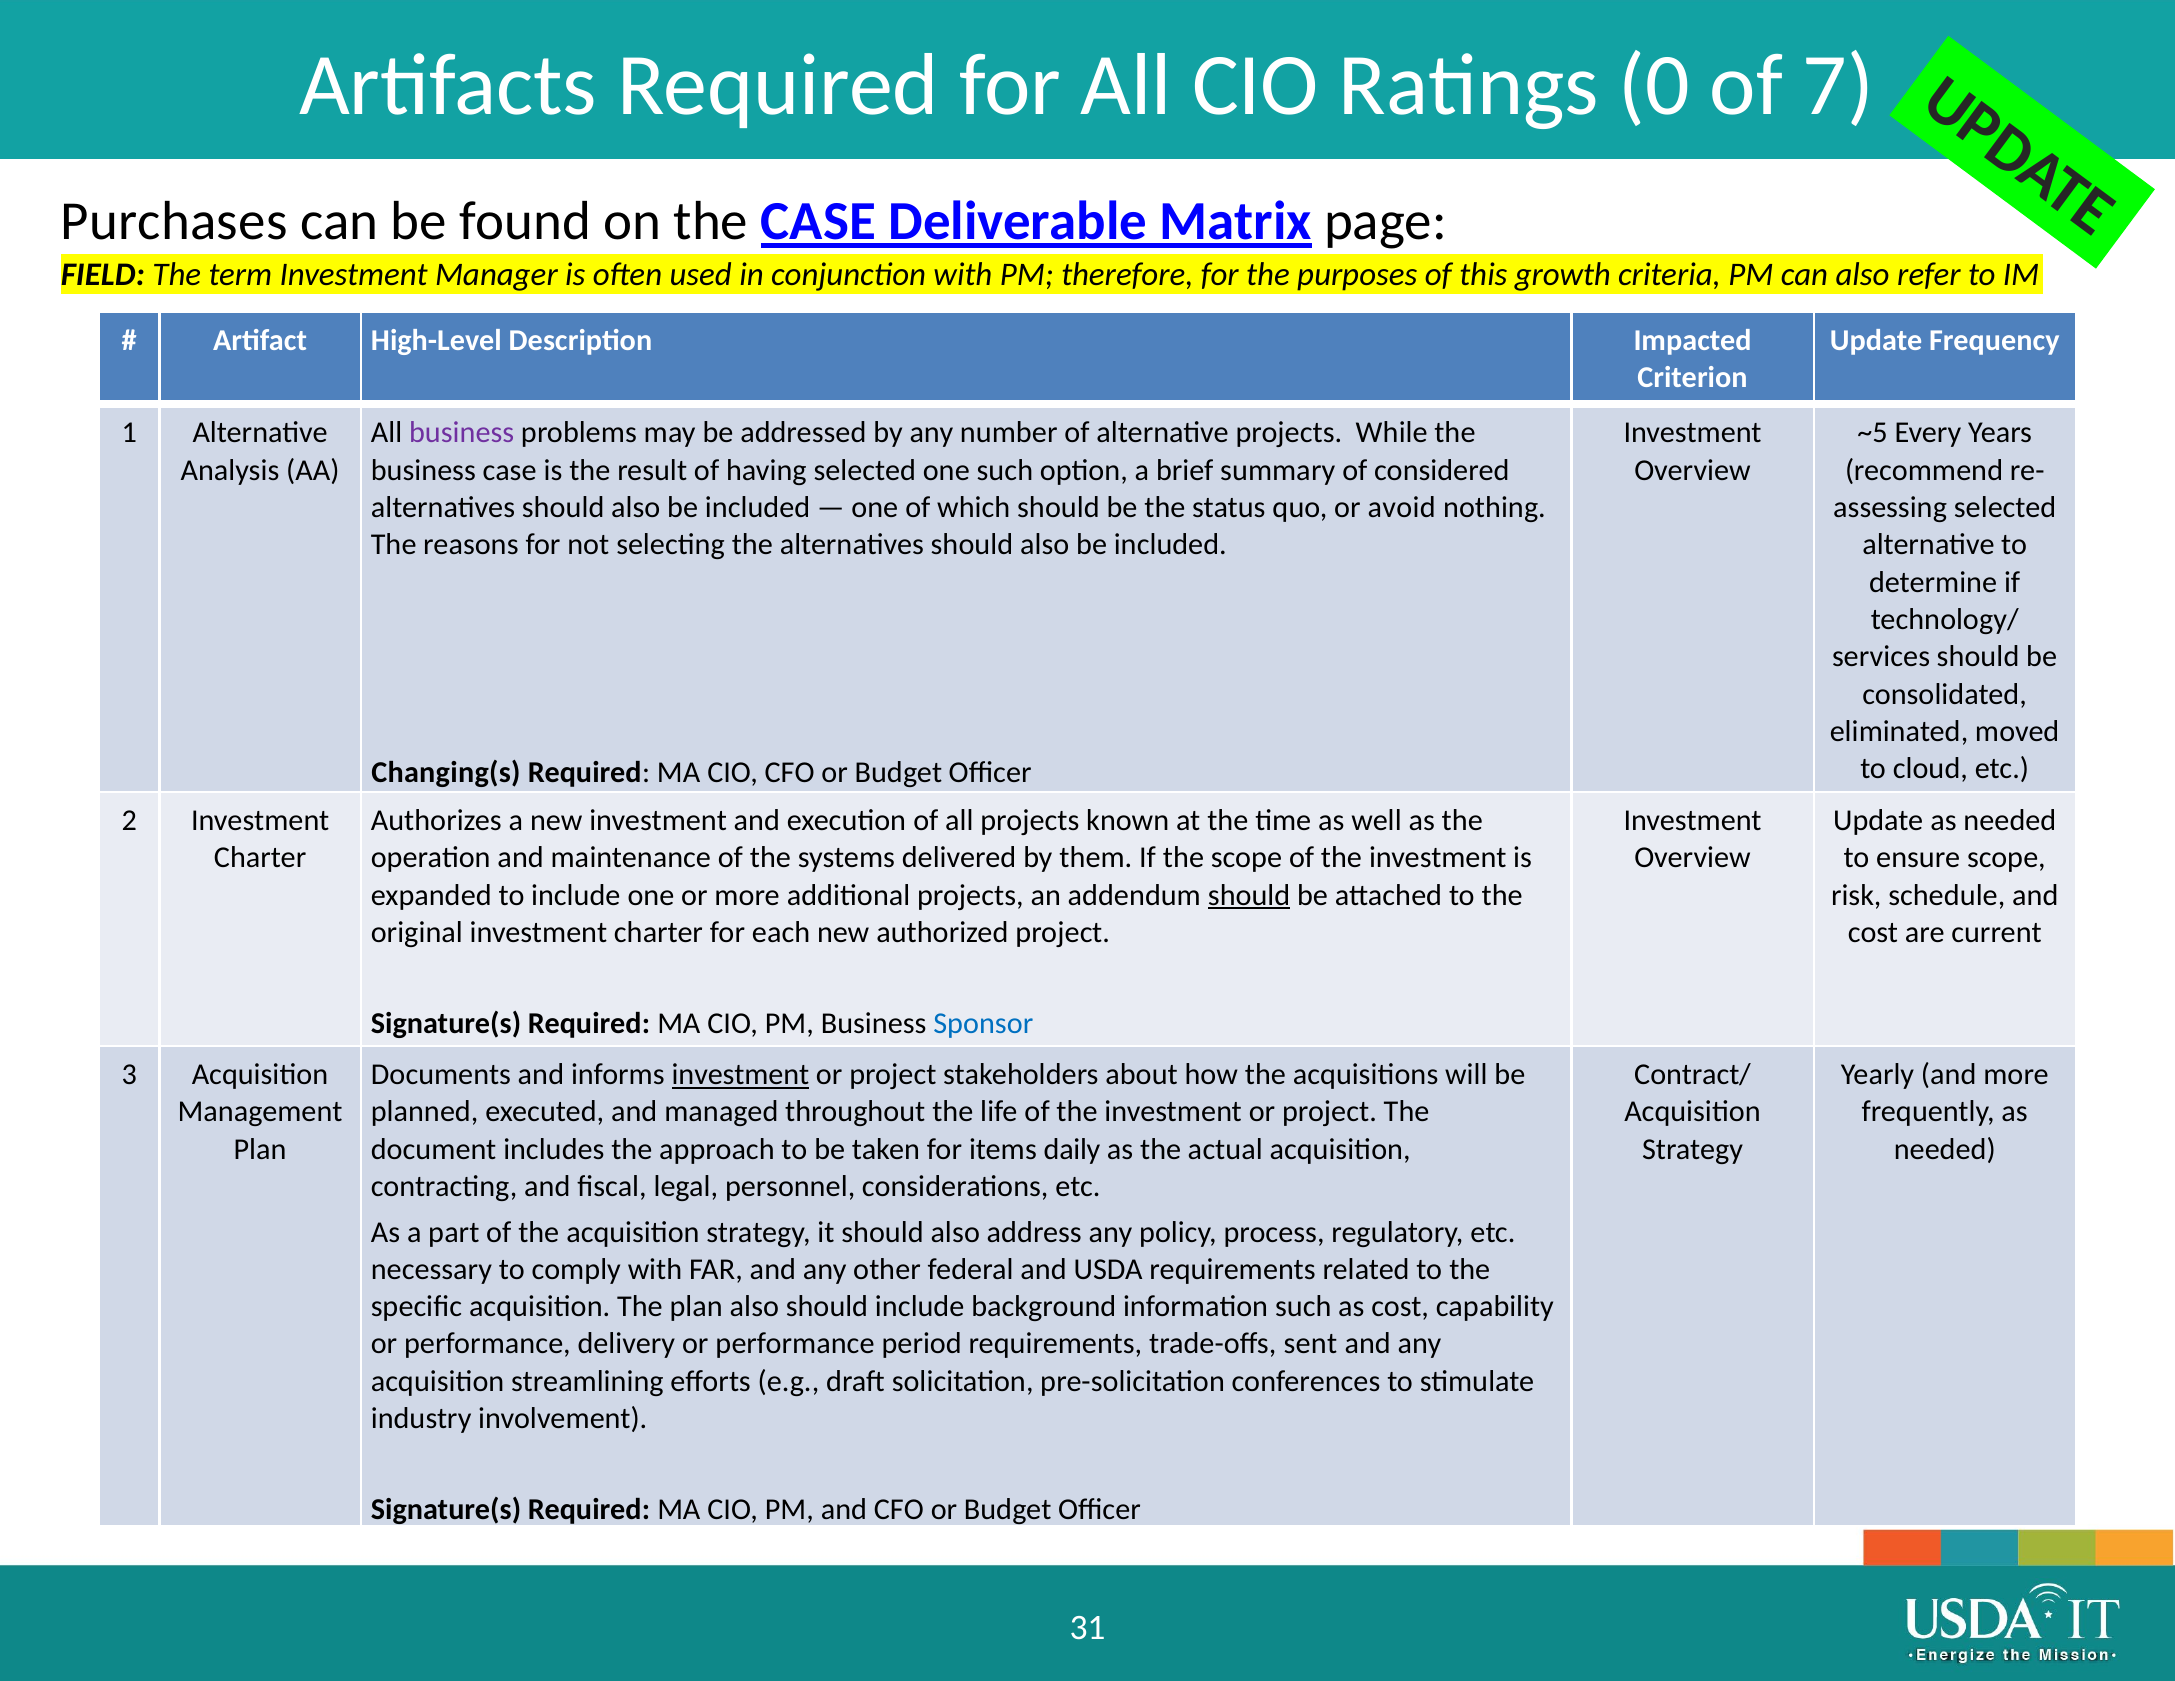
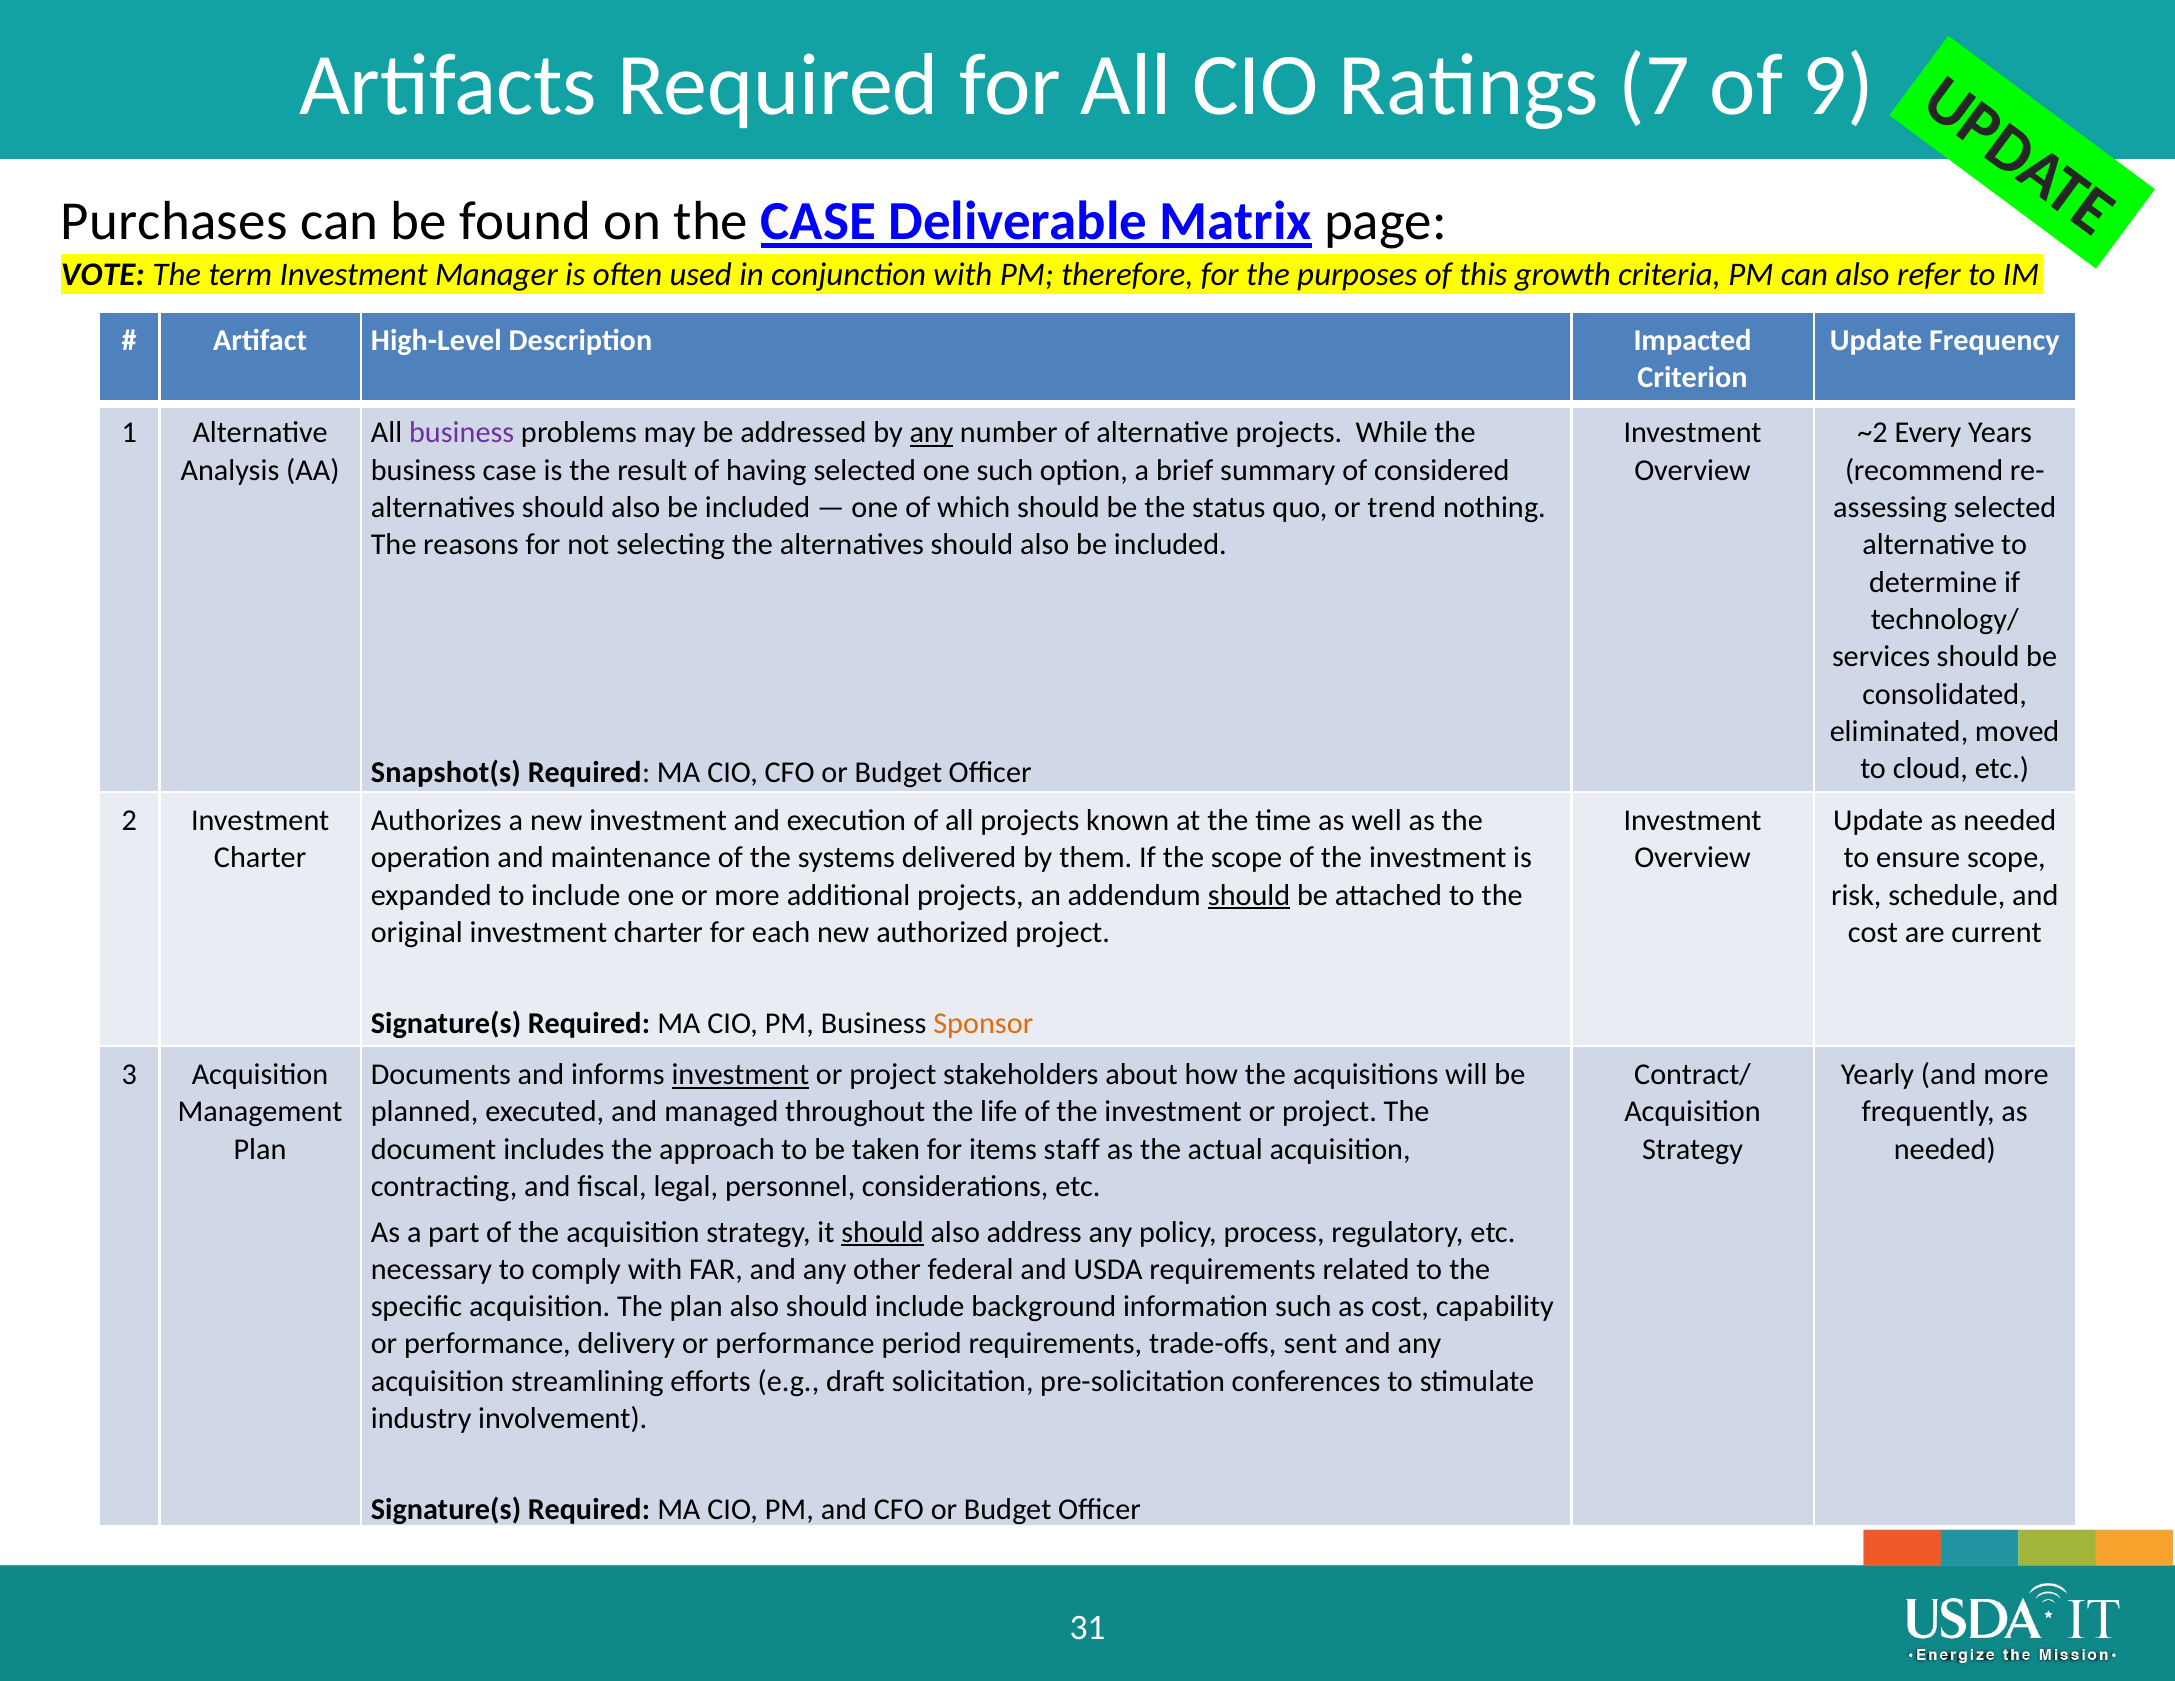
0: 0 -> 7
7: 7 -> 9
FIELD: FIELD -> VOTE
any at (931, 433) underline: none -> present
~5: ~5 -> ~2
avoid: avoid -> trend
Changing(s: Changing(s -> Snapshot(s
Sponsor colour: blue -> orange
daily: daily -> staff
should at (882, 1232) underline: none -> present
